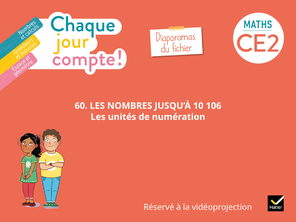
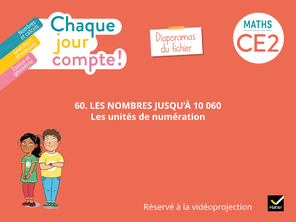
106: 106 -> 060
